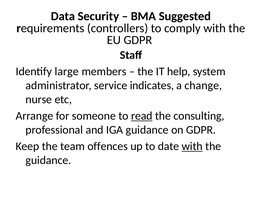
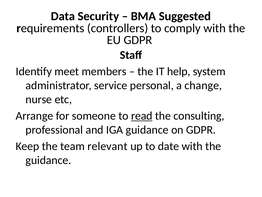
large: large -> meet
indicates: indicates -> personal
offences: offences -> relevant
with at (192, 146) underline: present -> none
